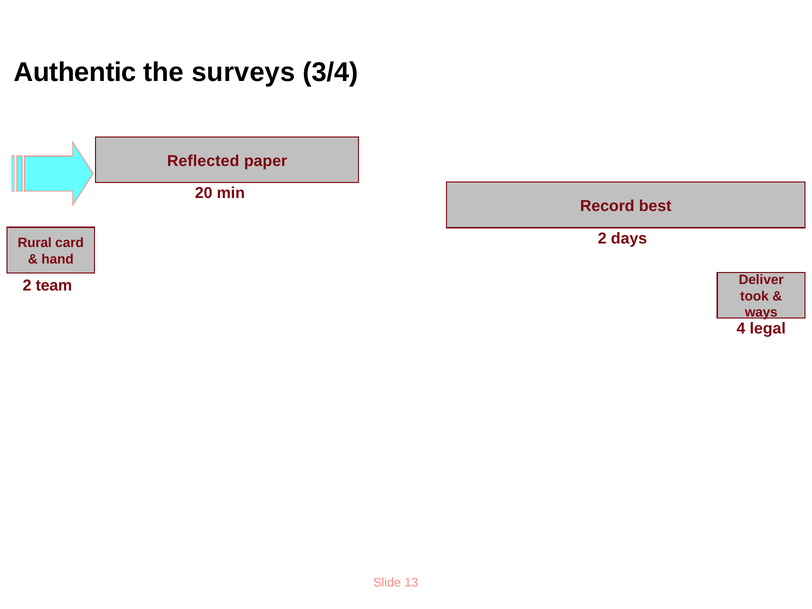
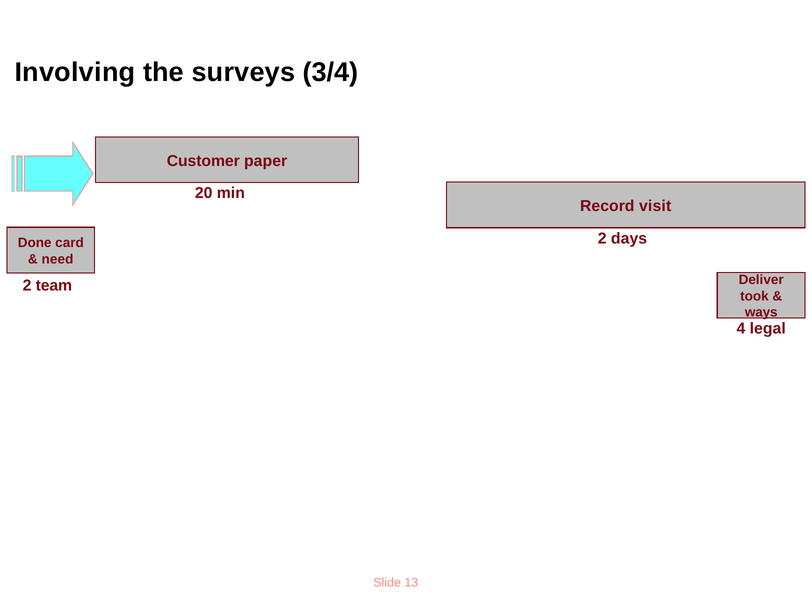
Authentic: Authentic -> Involving
Reflected: Reflected -> Customer
best: best -> visit
Rural: Rural -> Done
hand: hand -> need
